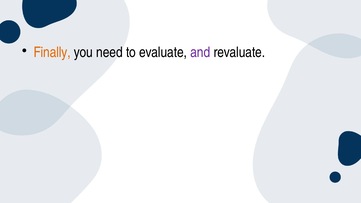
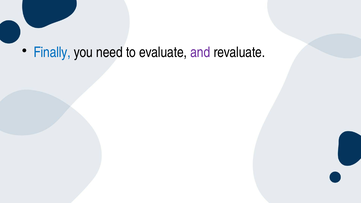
Finally colour: orange -> blue
